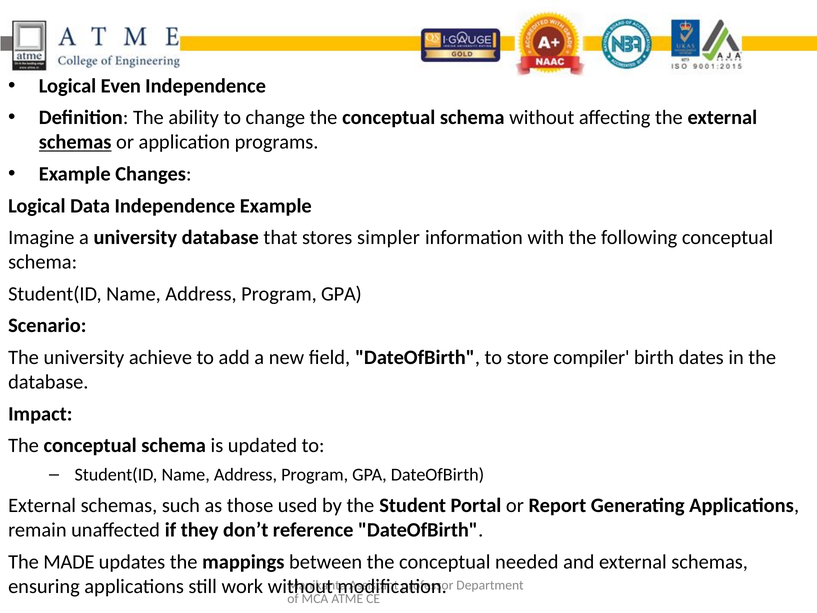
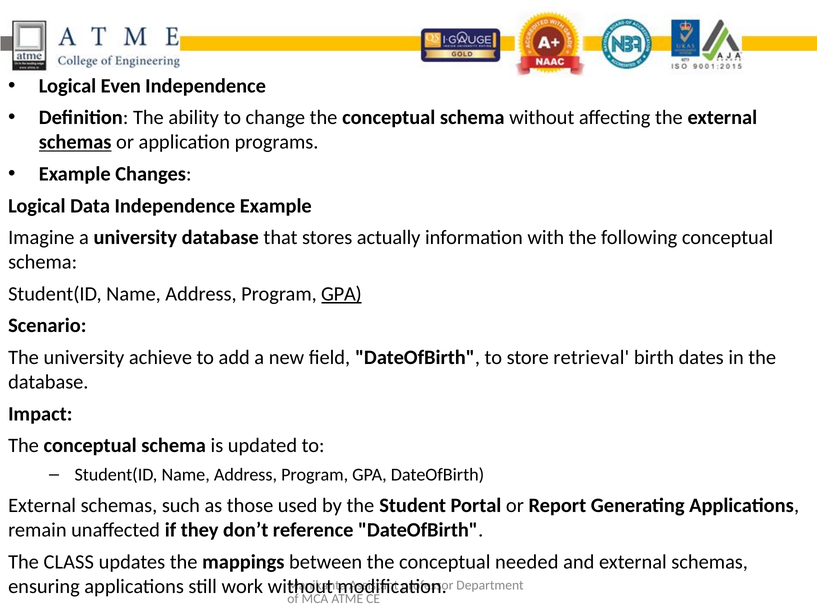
simpler: simpler -> actually
GPA at (341, 294) underline: none -> present
compiler: compiler -> retrieval
MADE: MADE -> CLASS
